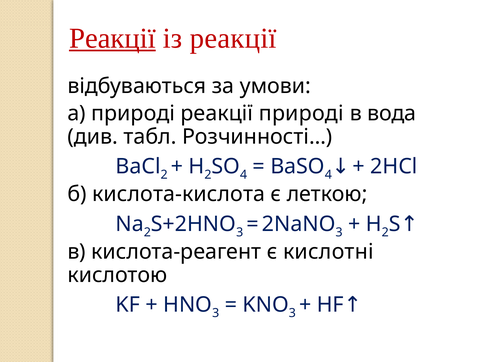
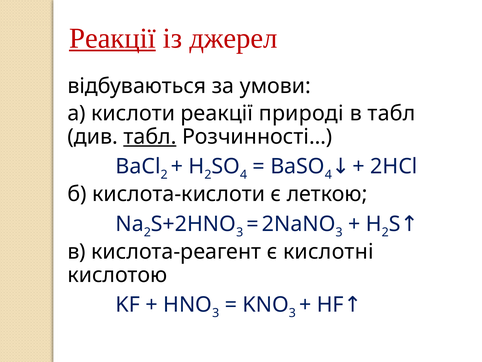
із реакції: реакції -> джерел
а природі: природі -> кислоти
в вода: вода -> табл
табл at (150, 136) underline: none -> present
кислота-кислота: кислота-кислота -> кислота-кислоти
